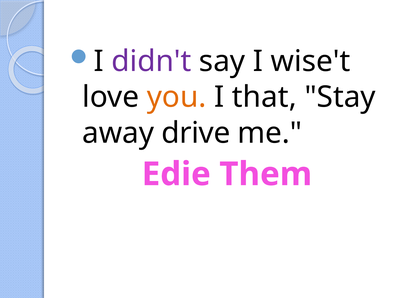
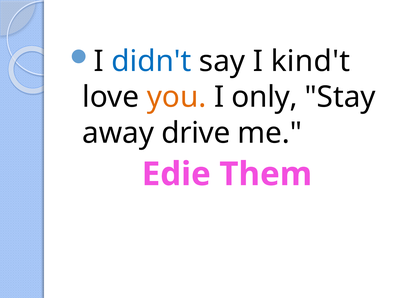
didn't colour: purple -> blue
wise't: wise't -> kind't
that: that -> only
